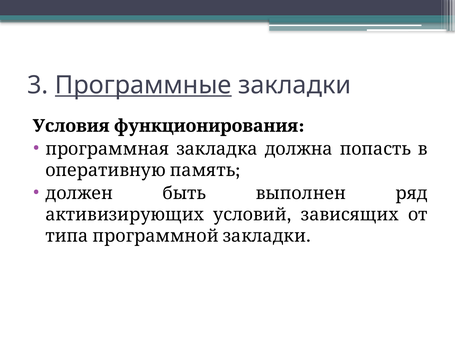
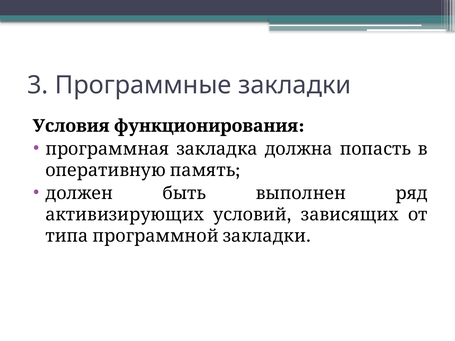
Программные underline: present -> none
